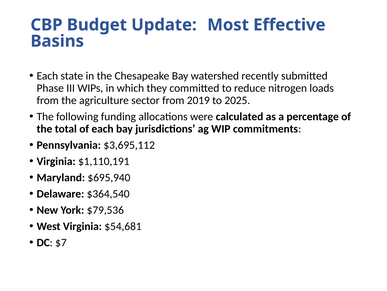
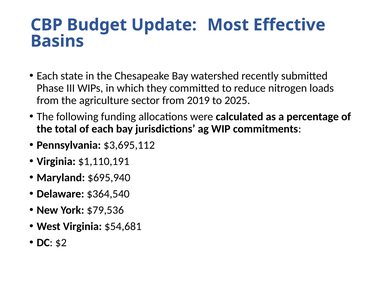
$7: $7 -> $2
